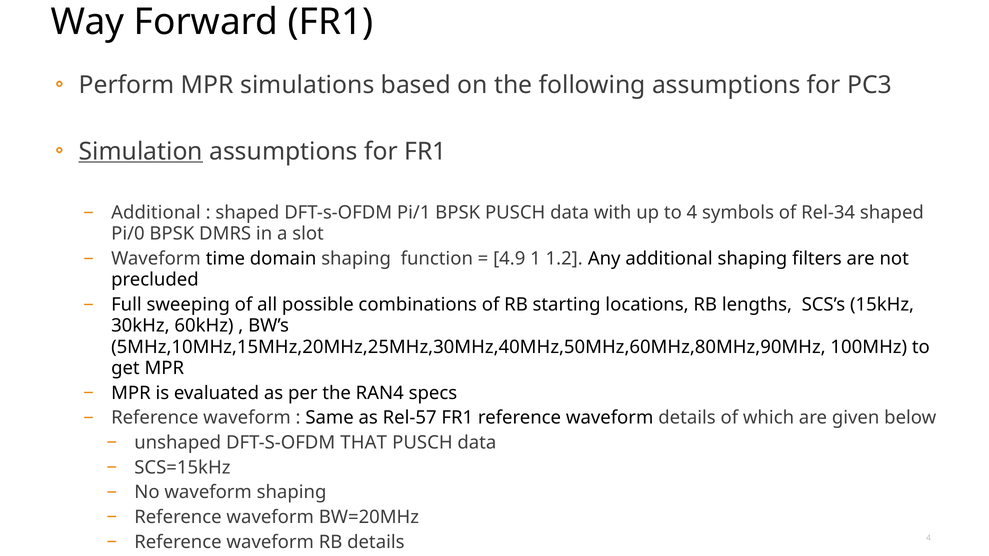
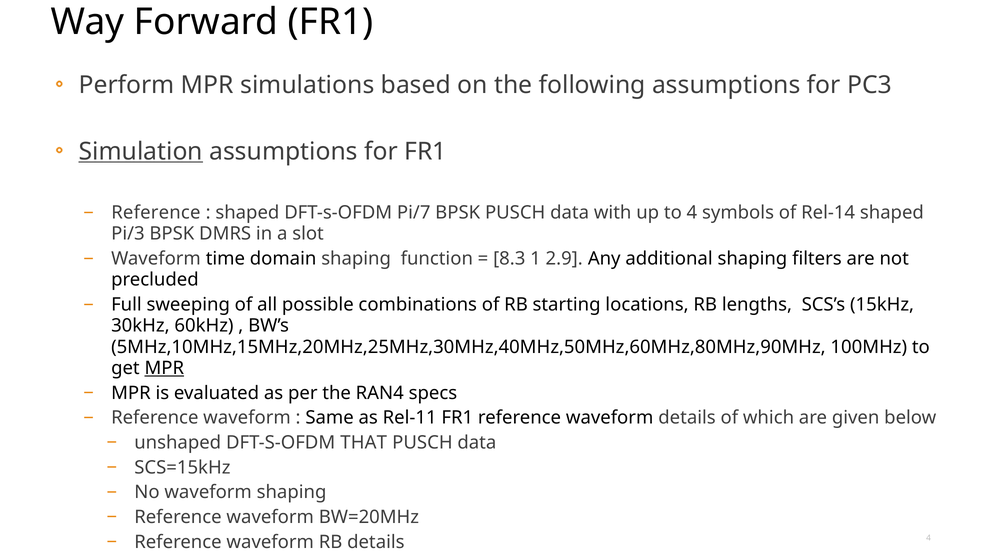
Additional at (156, 213): Additional -> Reference
Pi/1: Pi/1 -> Pi/7
Rel-34: Rel-34 -> Rel-14
Pi/0: Pi/0 -> Pi/3
4.9: 4.9 -> 8.3
1.2: 1.2 -> 2.9
MPR at (164, 368) underline: none -> present
Rel-57: Rel-57 -> Rel-11
